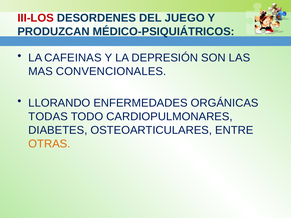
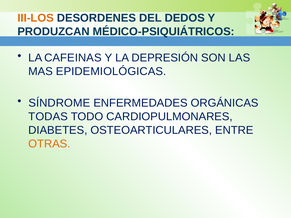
III-LOS colour: red -> orange
JUEGO: JUEGO -> DEDOS
CONVENCIONALES: CONVENCIONALES -> EPIDEMIOLÓGICAS
LLORANDO: LLORANDO -> SÍNDROME
